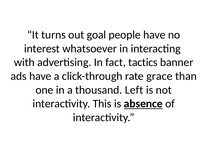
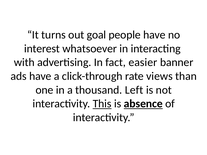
tactics: tactics -> easier
grace: grace -> views
This underline: none -> present
